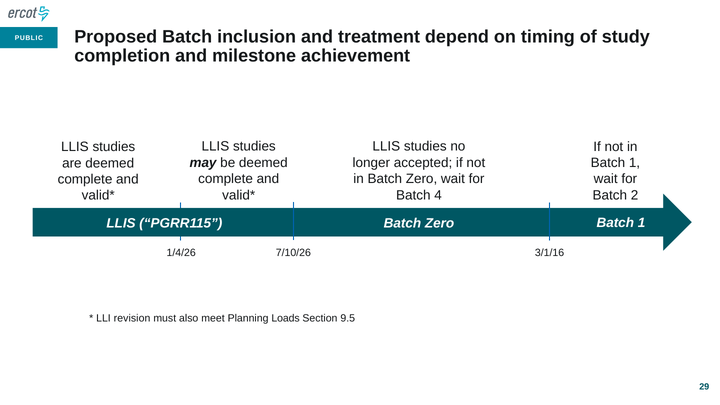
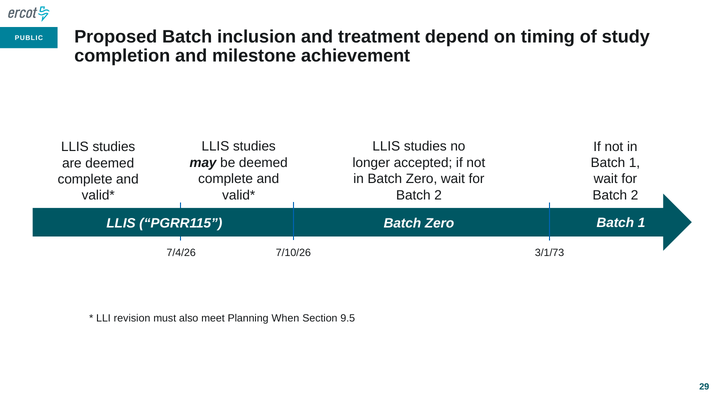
4 at (438, 195): 4 -> 2
1/4/26: 1/4/26 -> 7/4/26
3/1/16: 3/1/16 -> 3/1/73
Loads: Loads -> When
